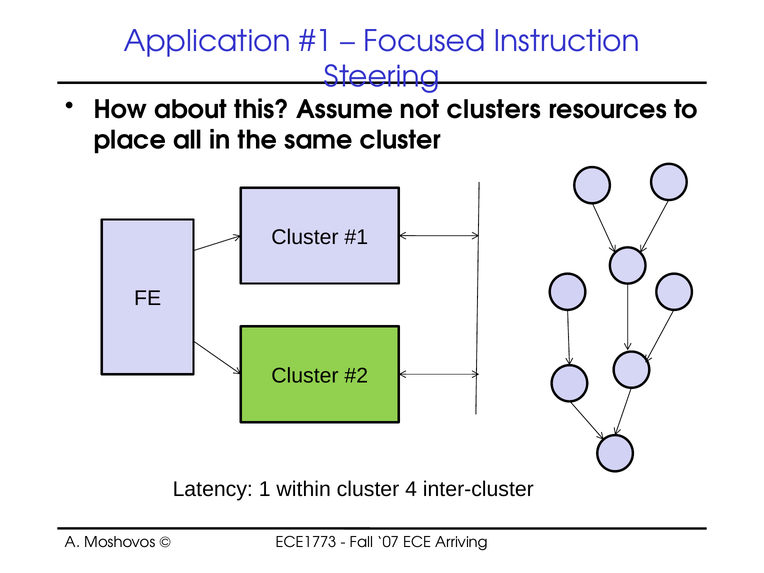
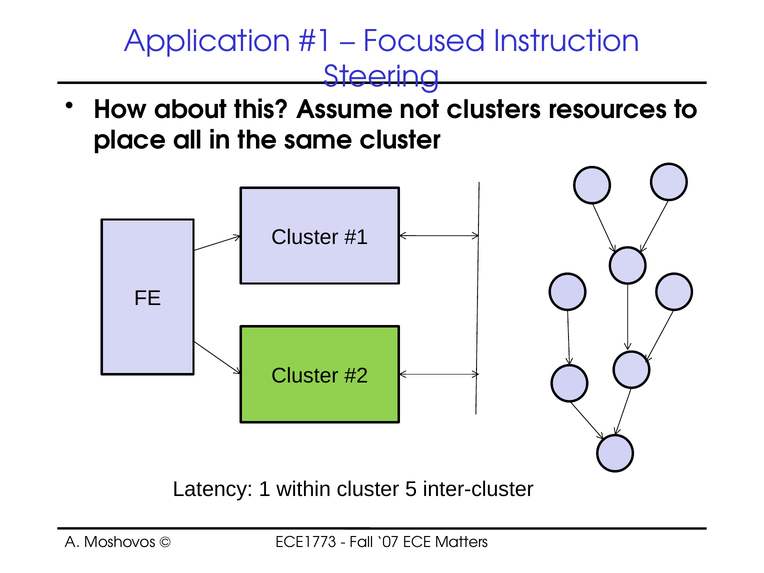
4: 4 -> 5
Arriving: Arriving -> Matters
